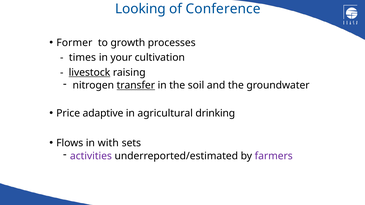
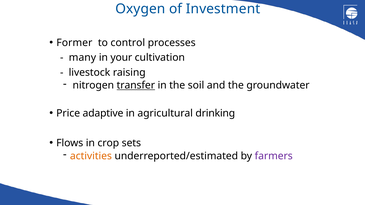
Looking: Looking -> Oxygen
Conference: Conference -> Investment
growth: growth -> control
times: times -> many
livestock underline: present -> none
with: with -> crop
activities colour: purple -> orange
